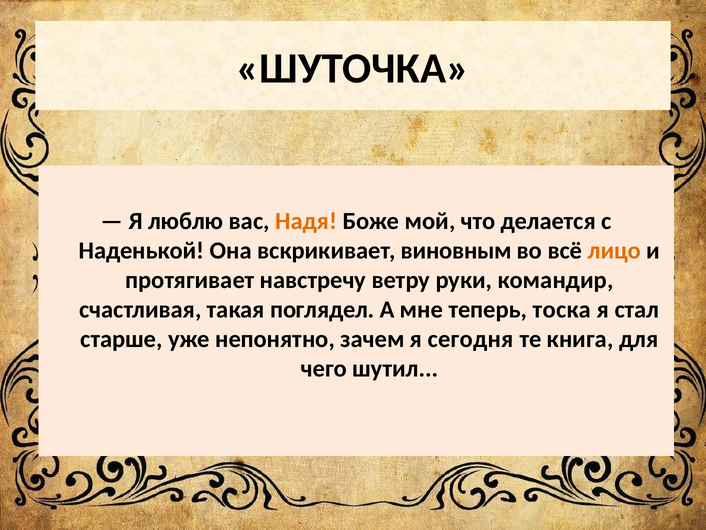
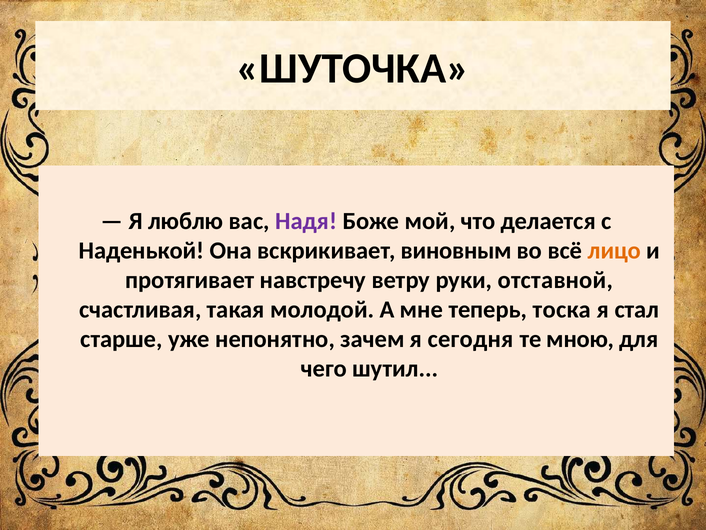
Надя colour: orange -> purple
командир: командир -> отставной
поглядел: поглядел -> молодой
книга: книга -> мною
